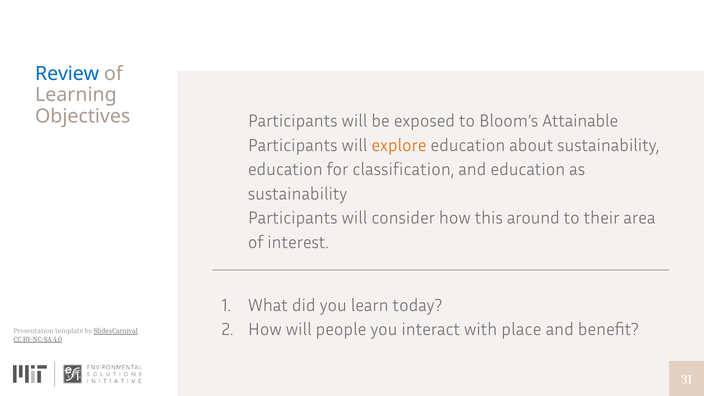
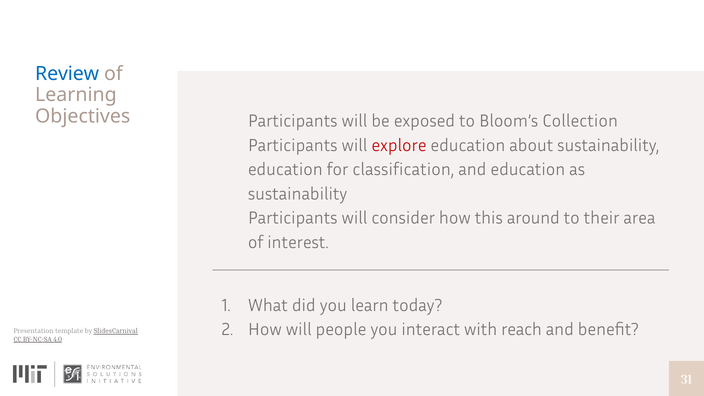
Attainable: Attainable -> Collection
explore colour: orange -> red
place: place -> reach
